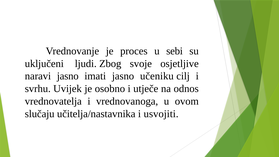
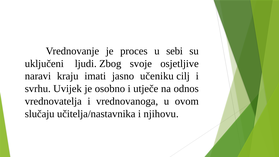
naravi jasno: jasno -> kraju
usvojiti: usvojiti -> njihovu
